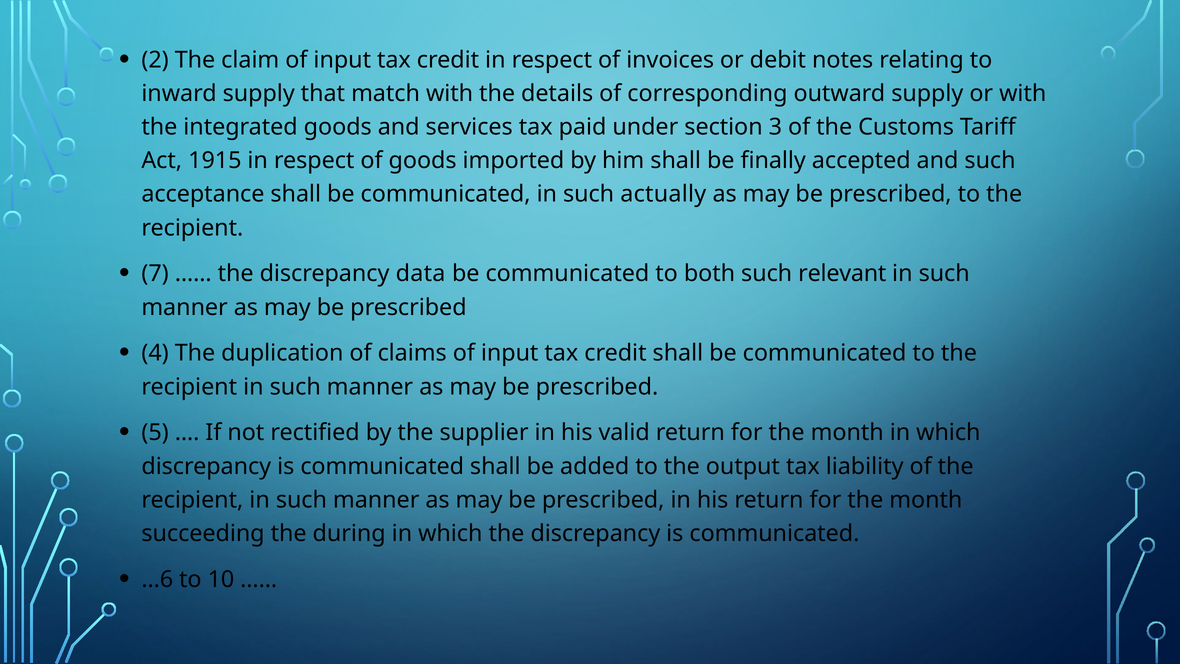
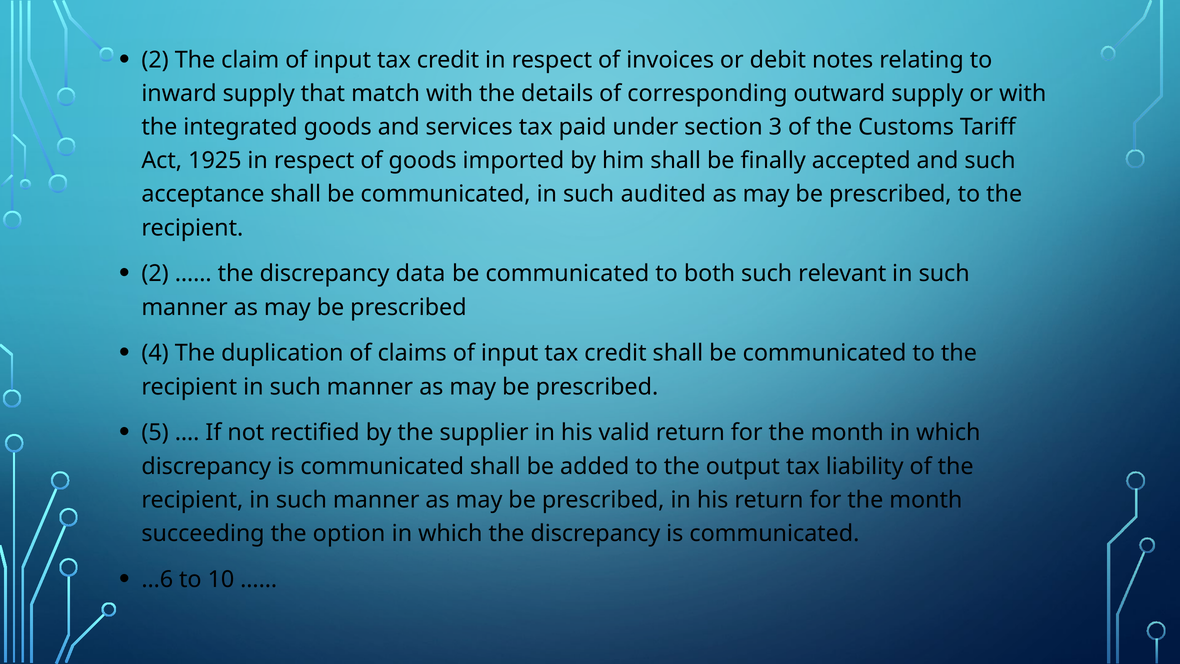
1915: 1915 -> 1925
actually: actually -> audited
7 at (155, 274): 7 -> 2
during: during -> option
